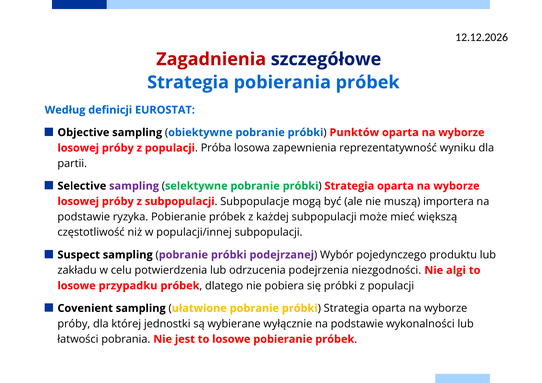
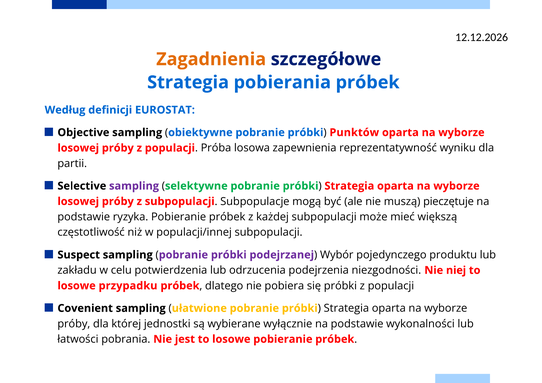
Zagadnienia colour: red -> orange
importera: importera -> pieczętuje
algi: algi -> niej
